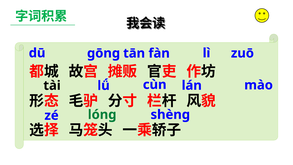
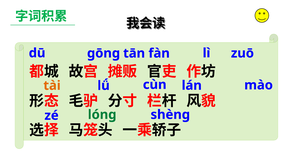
tài colour: black -> orange
